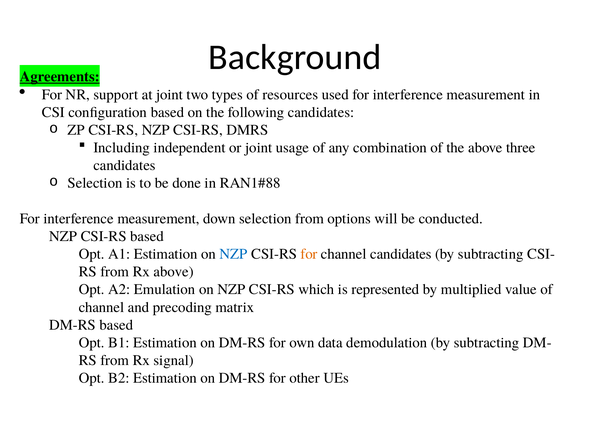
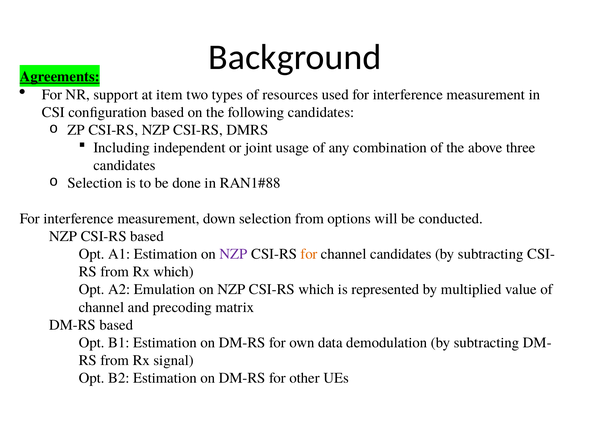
at joint: joint -> item
NZP at (234, 254) colour: blue -> purple
Rx above: above -> which
